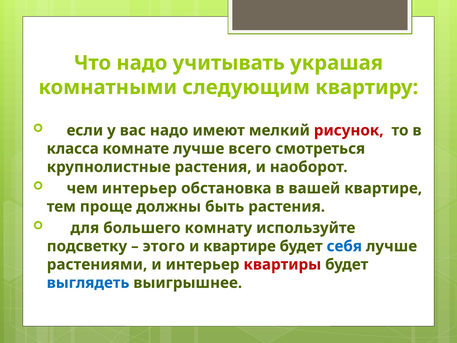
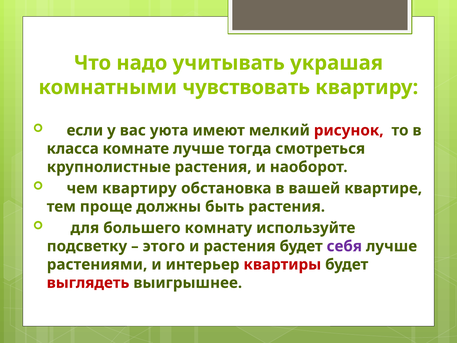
следующим: следующим -> чувствовать
вас надо: надо -> уюта
всего: всего -> тогда
чем интерьер: интерьер -> квартиру
и квартире: квартире -> растения
себя colour: blue -> purple
выглядеть colour: blue -> red
